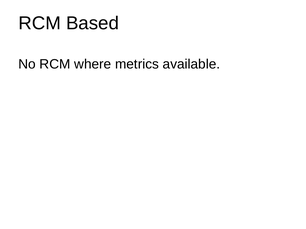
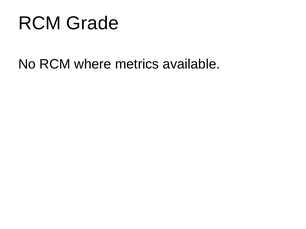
Based: Based -> Grade
